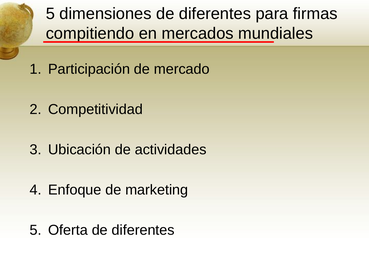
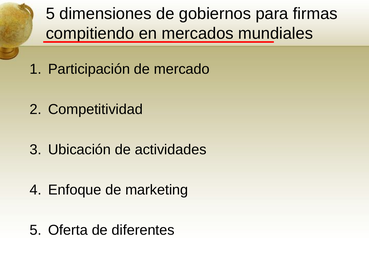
dimensiones de diferentes: diferentes -> gobiernos
